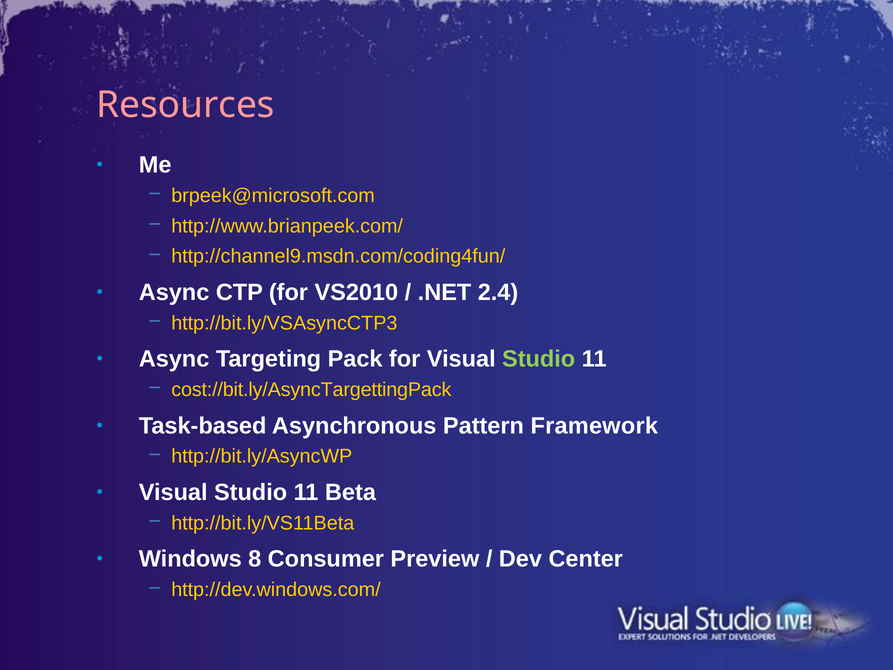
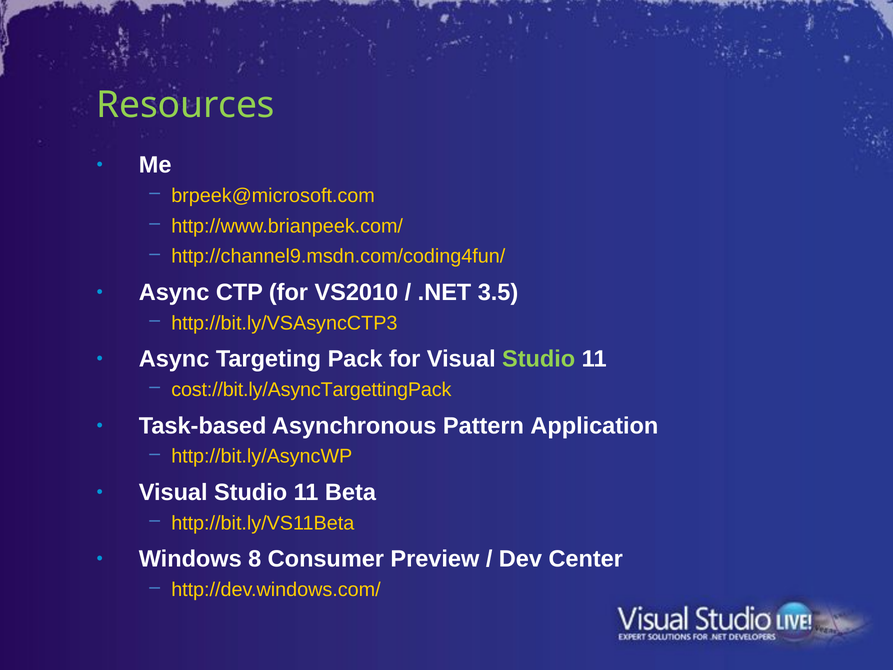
Resources colour: pink -> light green
2.4: 2.4 -> 3.5
Framework: Framework -> Application
